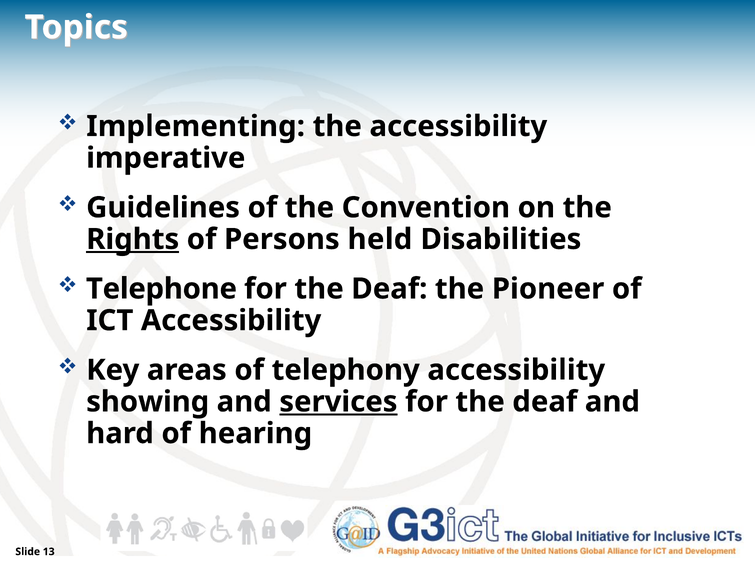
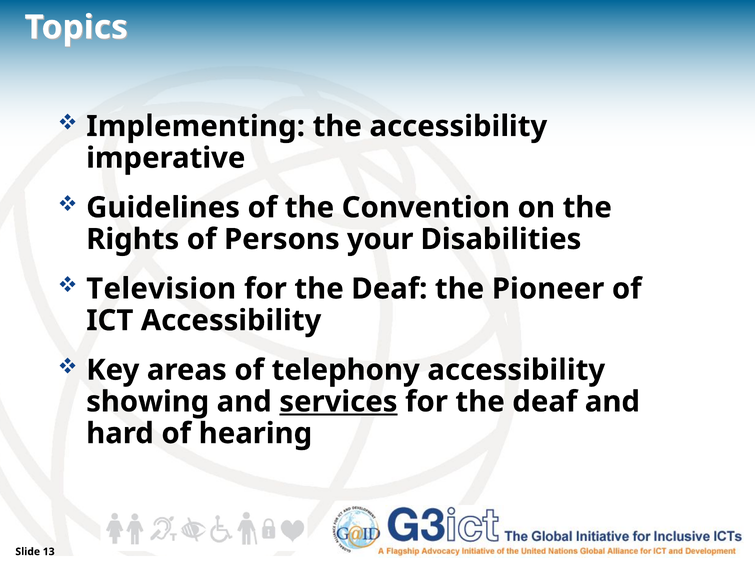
Rights underline: present -> none
held: held -> your
Telephone: Telephone -> Television
